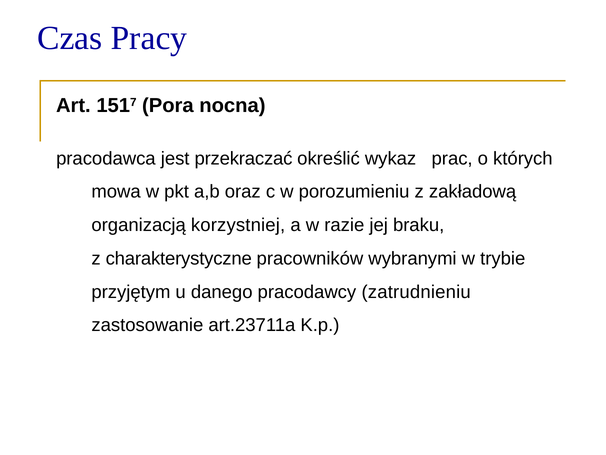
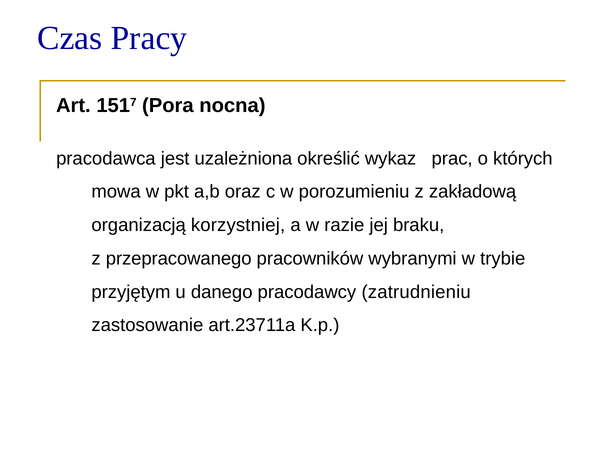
przekraczać: przekraczać -> uzależniona
charakterystyczne: charakterystyczne -> przepracowanego
